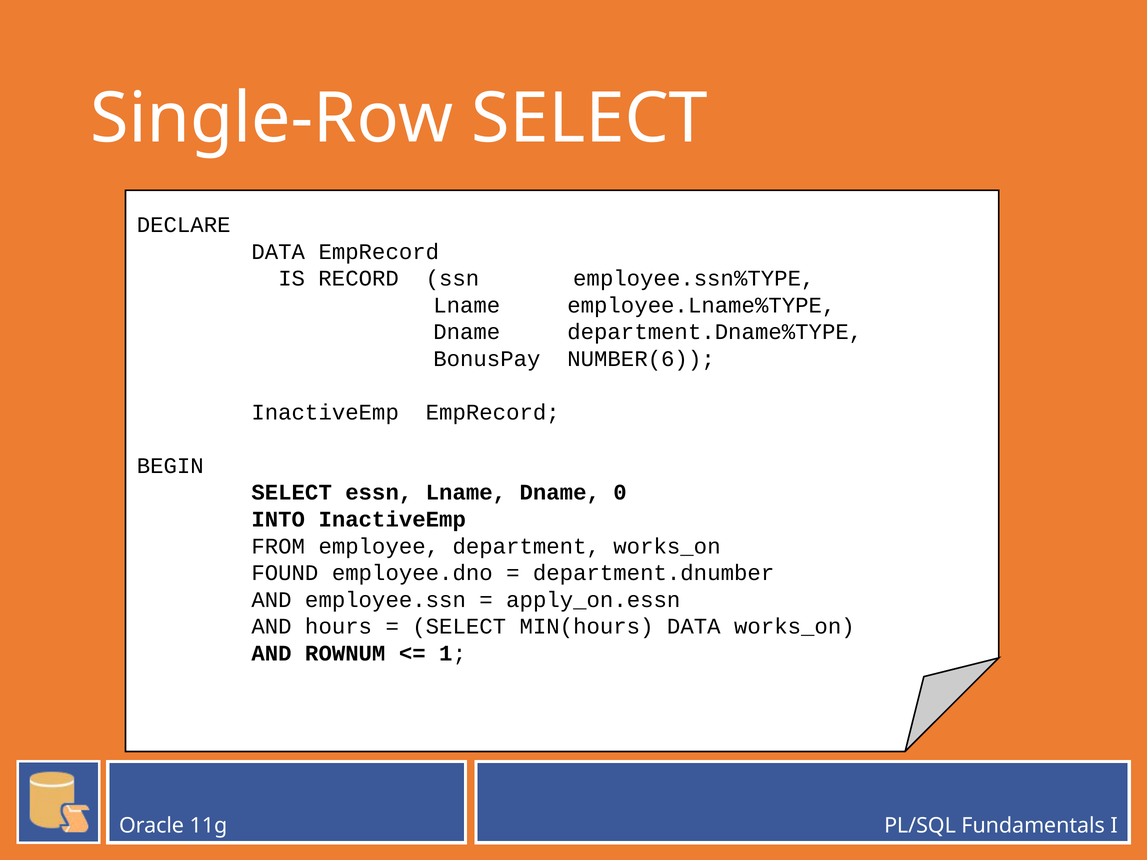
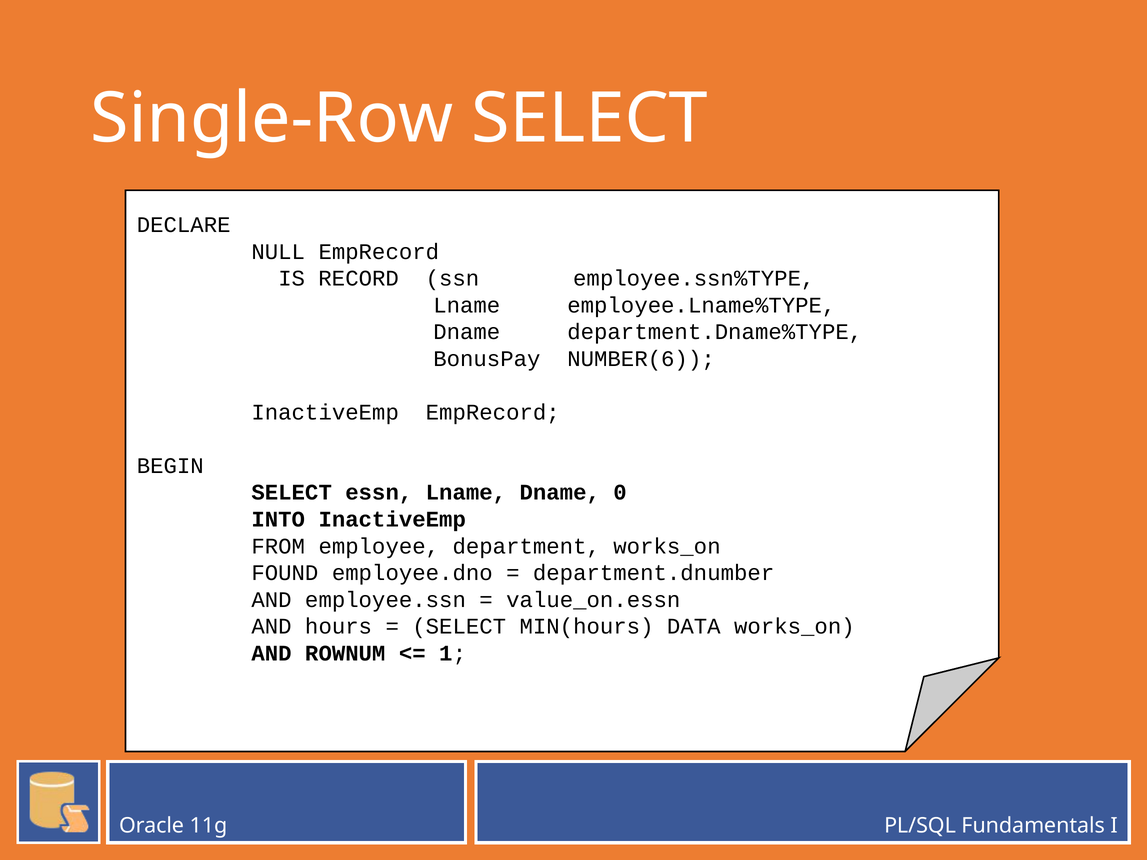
DATA at (278, 252): DATA -> NULL
apply_on.essn: apply_on.essn -> value_on.essn
